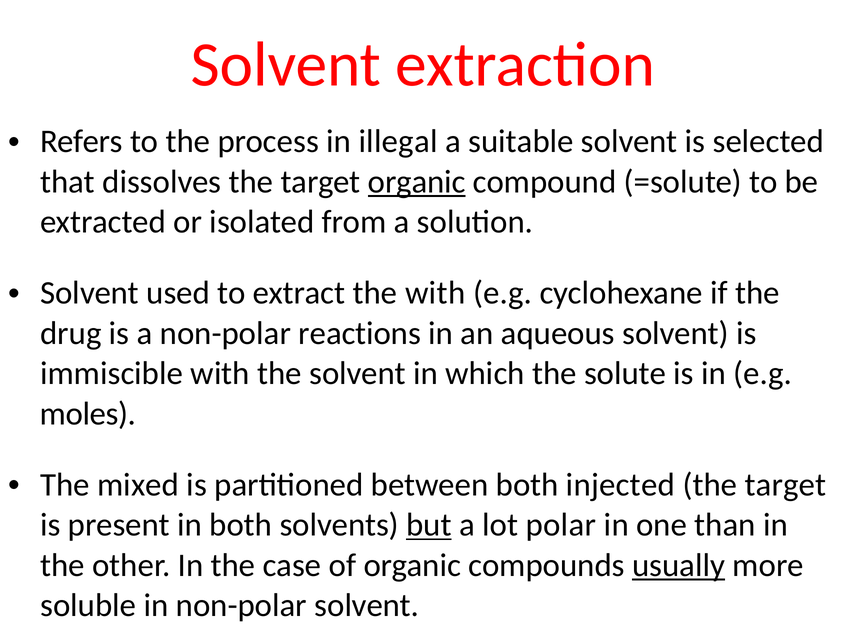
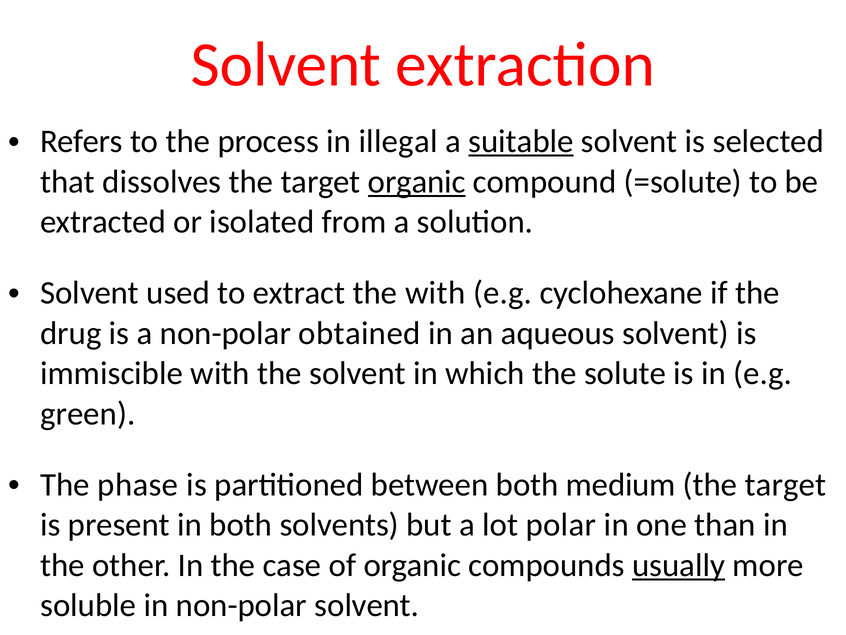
suitable underline: none -> present
reactions: reactions -> obtained
moles: moles -> green
mixed: mixed -> phase
injected: injected -> medium
but underline: present -> none
